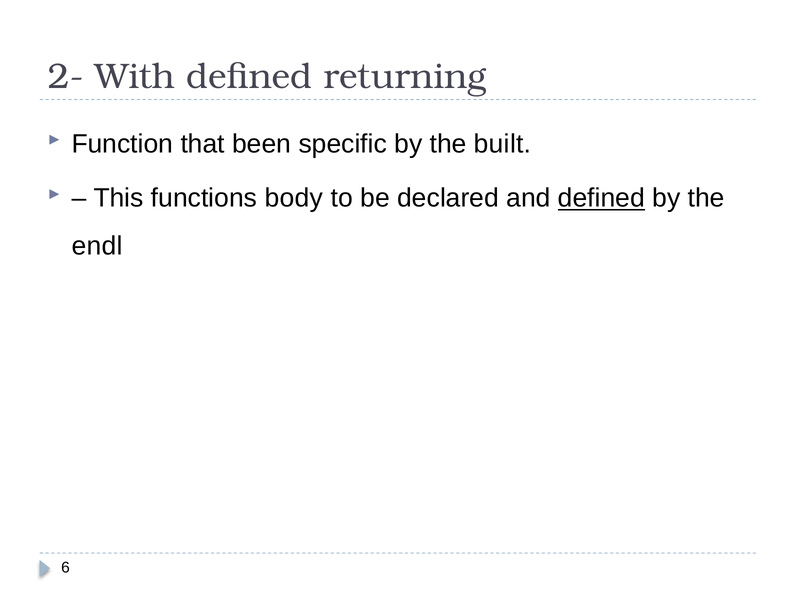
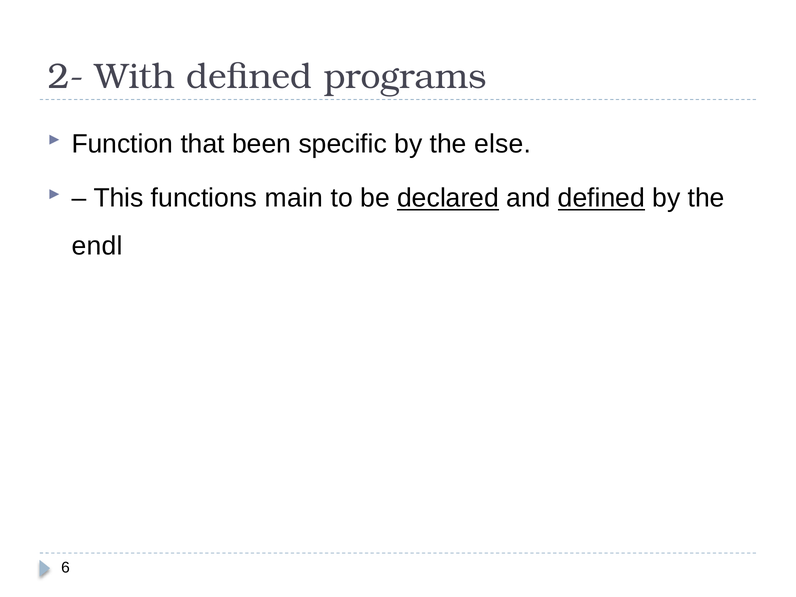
returning: returning -> programs
built: built -> else
body: body -> main
declared underline: none -> present
